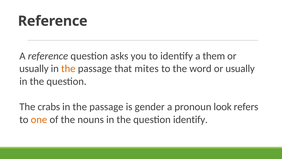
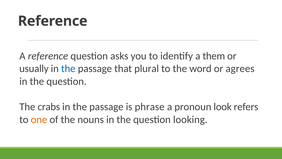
the at (68, 69) colour: orange -> blue
mites: mites -> plural
word or usually: usually -> agrees
gender: gender -> phrase
question identify: identify -> looking
